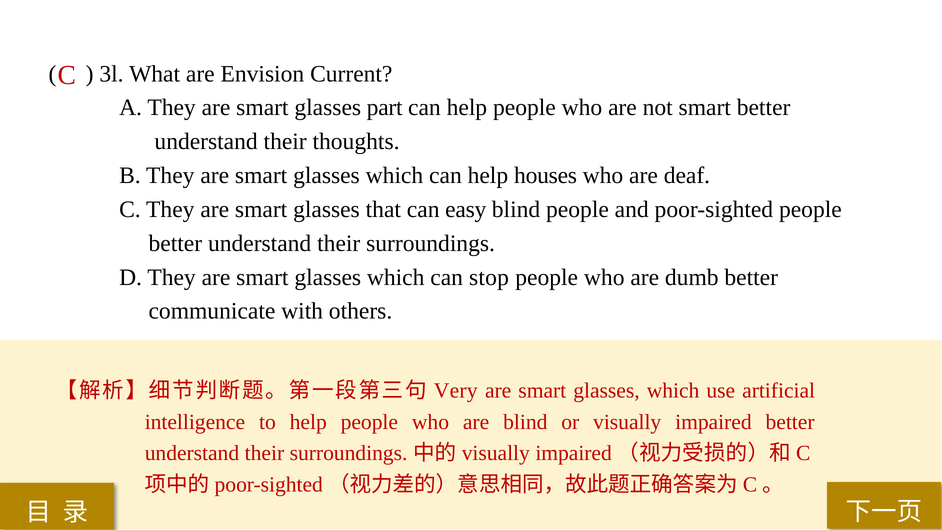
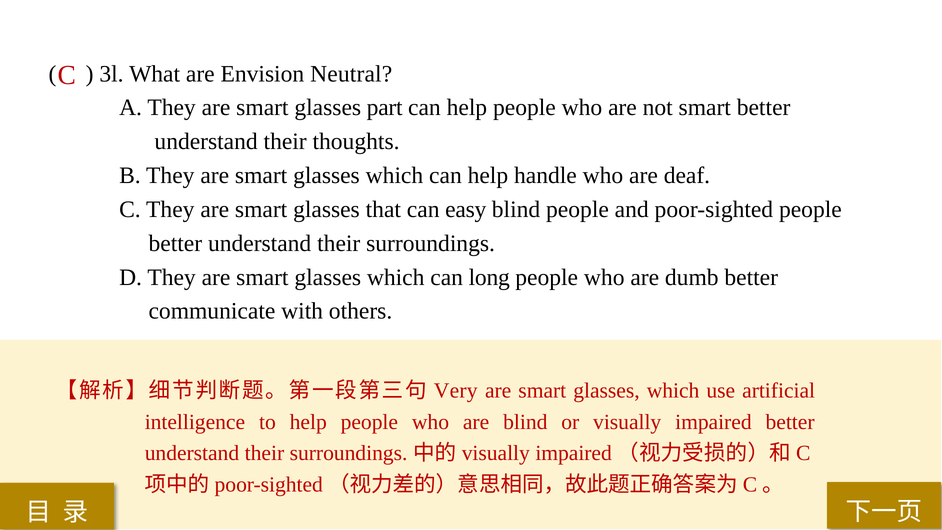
Current: Current -> Neutral
houses: houses -> handle
stop: stop -> long
